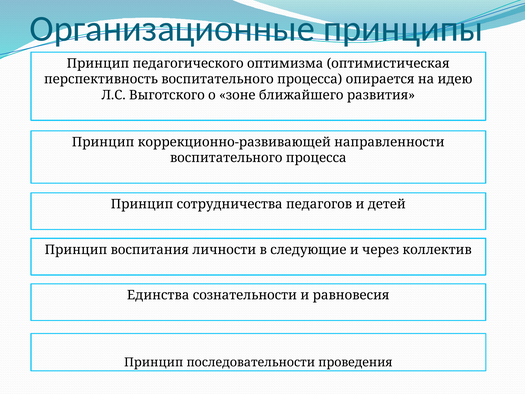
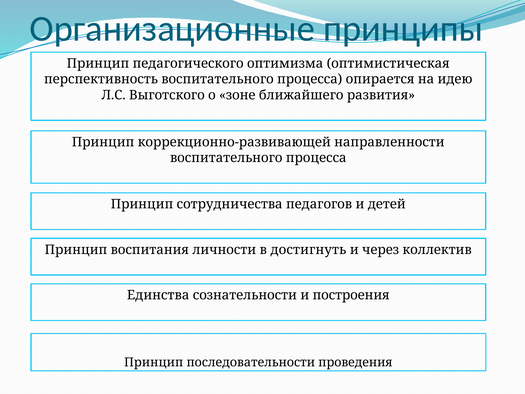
следующие: следующие -> достигнуть
равновесия: равновесия -> построения
